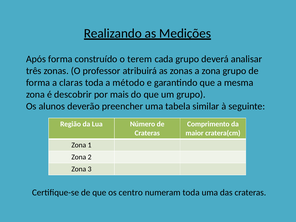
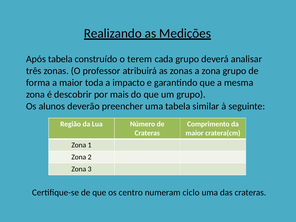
Após forma: forma -> tabela
a claras: claras -> maior
método: método -> impacto
numeram toda: toda -> ciclo
